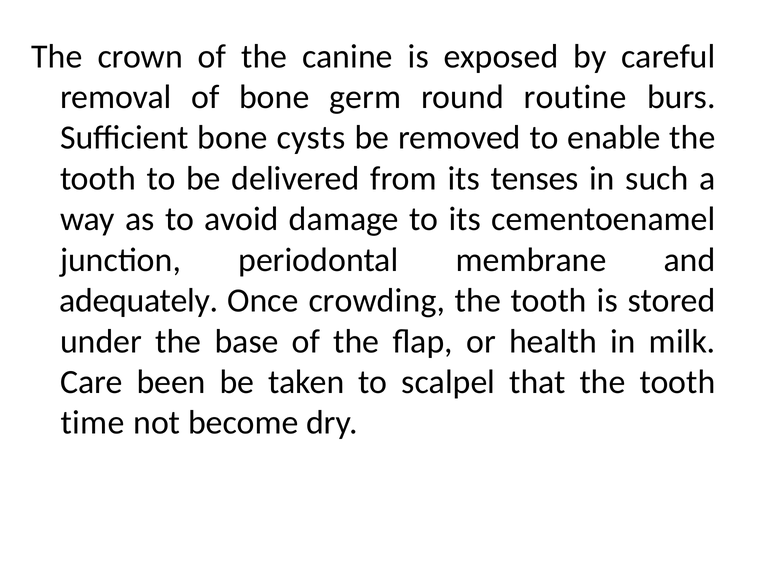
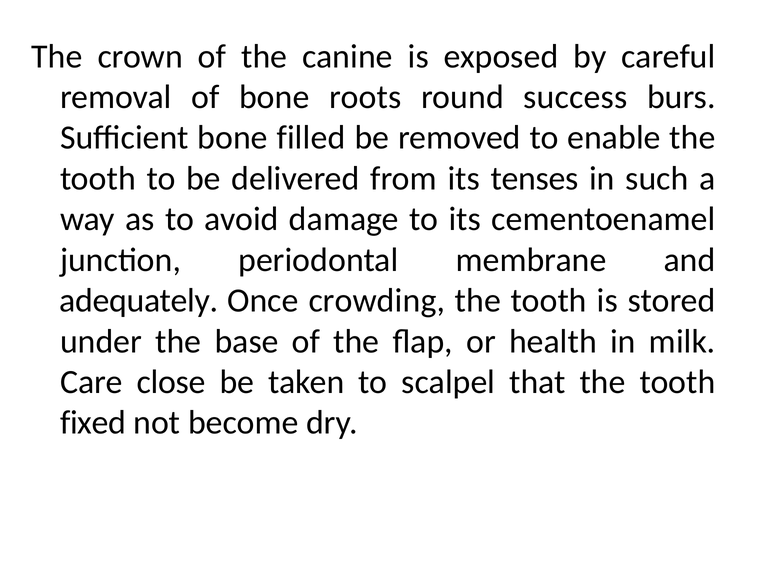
germ: germ -> roots
routine: routine -> success
cysts: cysts -> filled
been: been -> close
time: time -> fixed
